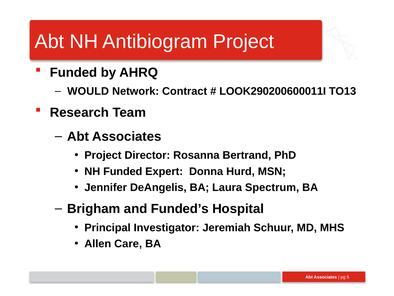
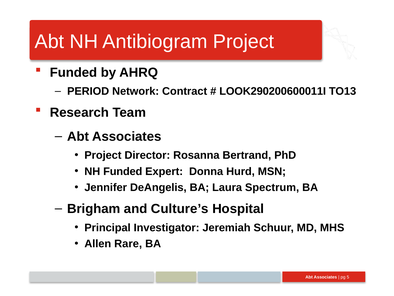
WOULD: WOULD -> PERIOD
Funded’s: Funded’s -> Culture’s
Care: Care -> Rare
